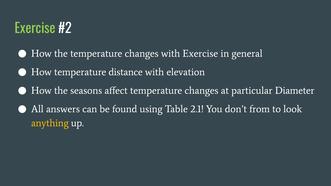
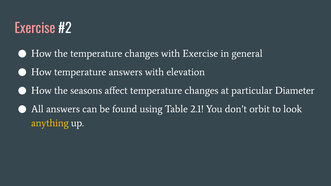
Exercise at (35, 29) colour: light green -> pink
temperature distance: distance -> answers
from: from -> orbit
